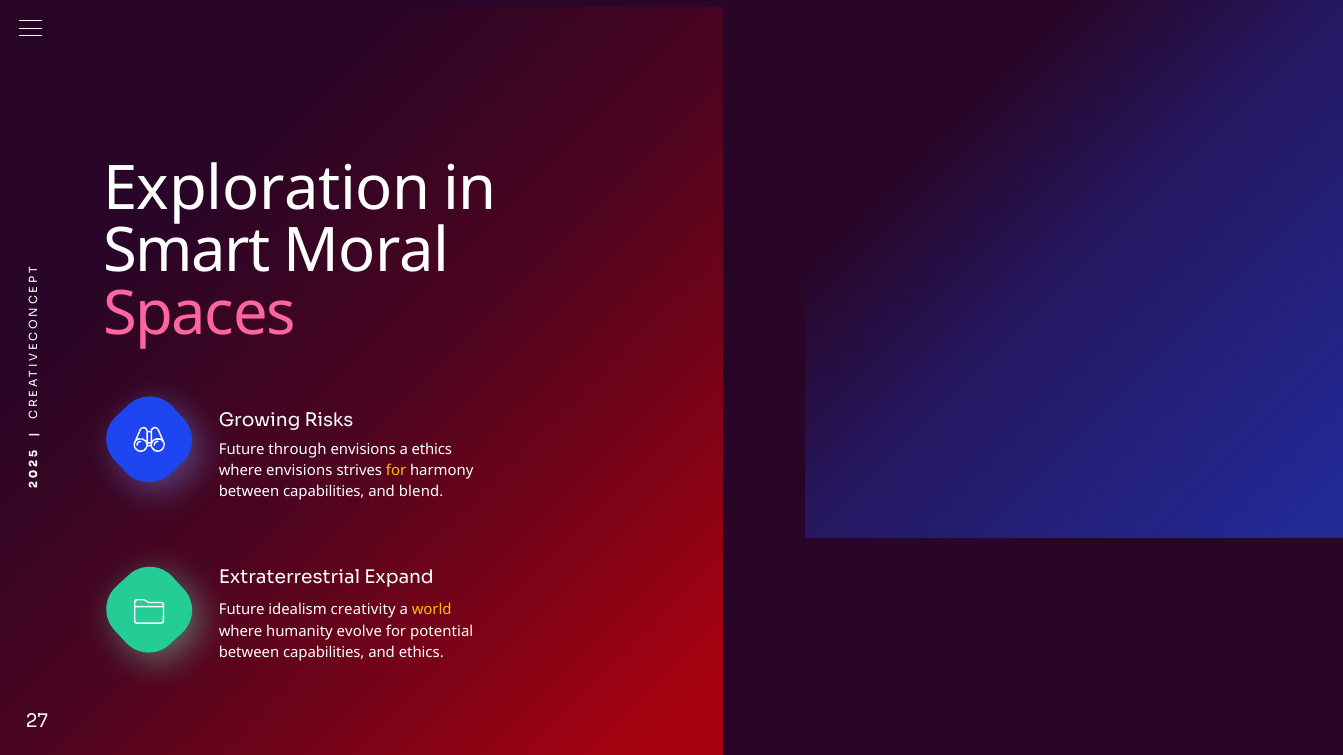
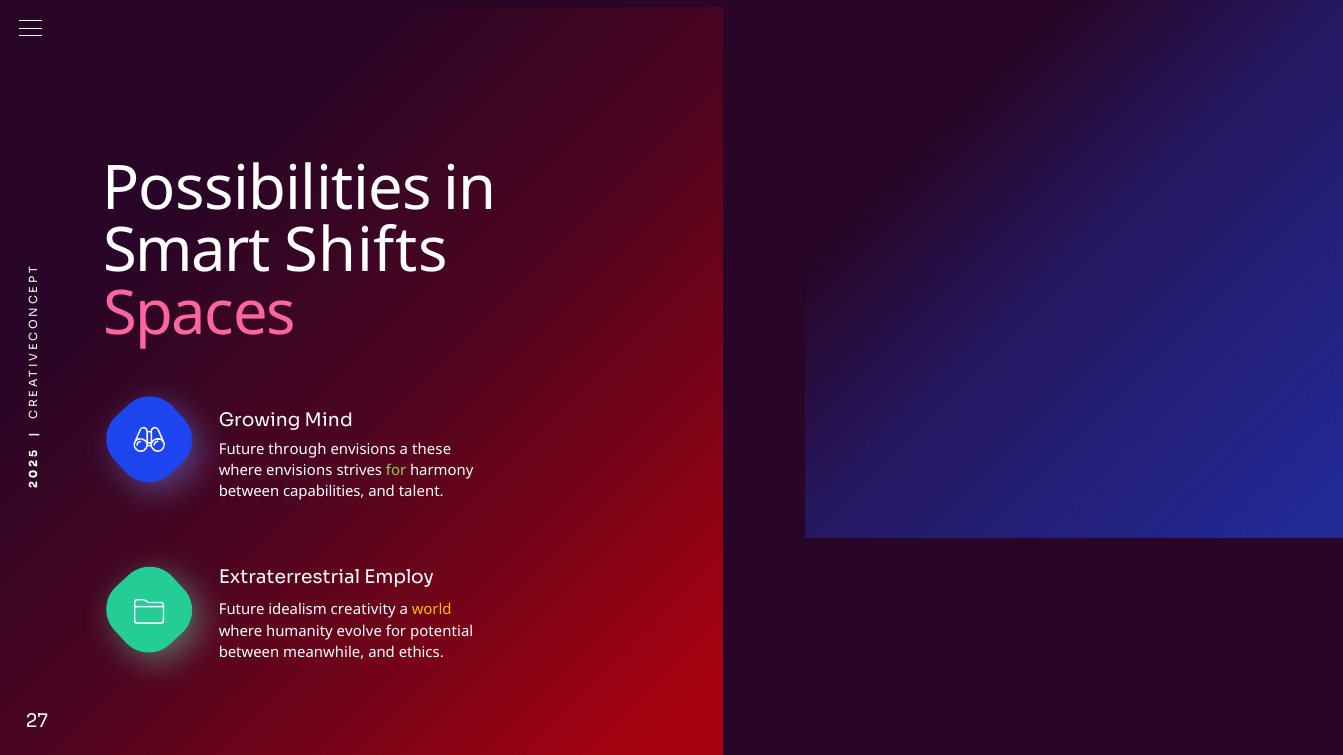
Exploration: Exploration -> Possibilities
Moral: Moral -> Shifts
Risks: Risks -> Mind
a ethics: ethics -> these
for at (396, 471) colour: yellow -> light green
blend: blend -> talent
Expand: Expand -> Employ
capabilities at (324, 653): capabilities -> meanwhile
